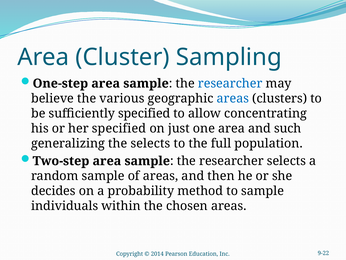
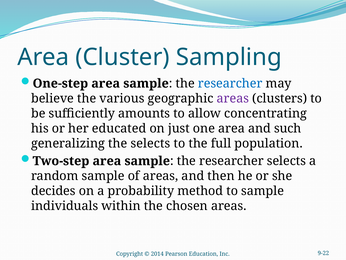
areas at (233, 98) colour: blue -> purple
sufficiently specified: specified -> amounts
her specified: specified -> educated
